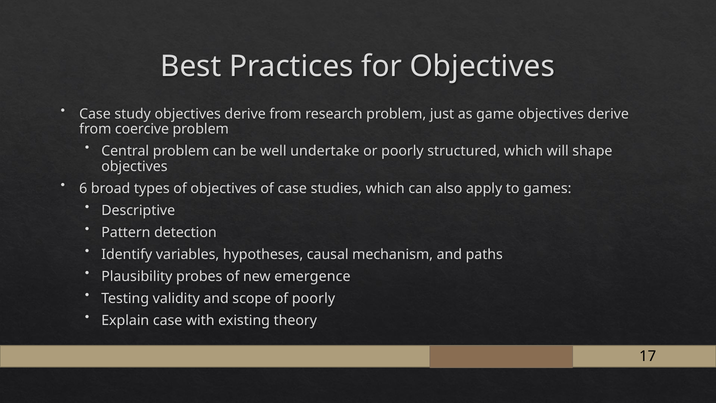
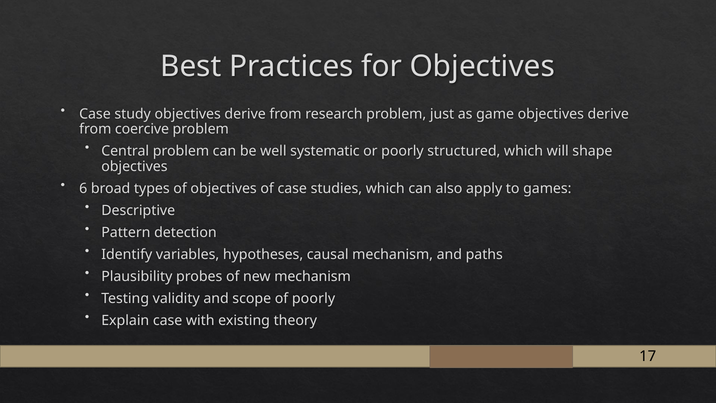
undertake: undertake -> systematic
new emergence: emergence -> mechanism
